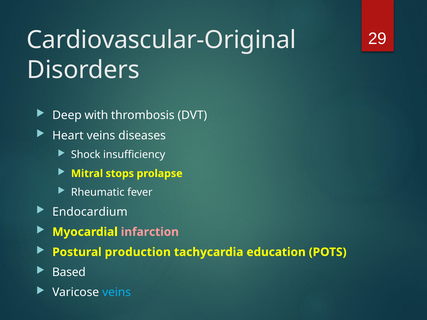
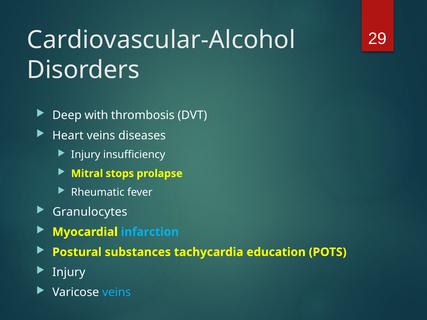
Cardiovascular-Original: Cardiovascular-Original -> Cardiovascular-Alcohol
Shock at (86, 155): Shock -> Injury
Endocardium: Endocardium -> Granulocytes
infarction colour: pink -> light blue
production: production -> substances
Based at (69, 272): Based -> Injury
